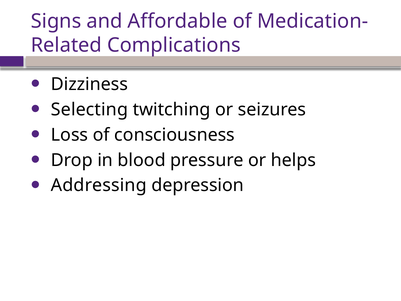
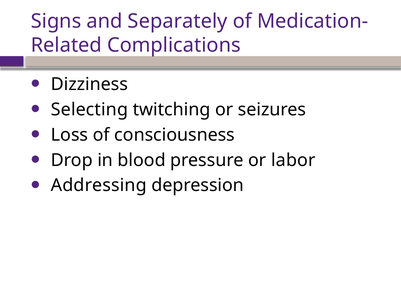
Affordable: Affordable -> Separately
helps: helps -> labor
